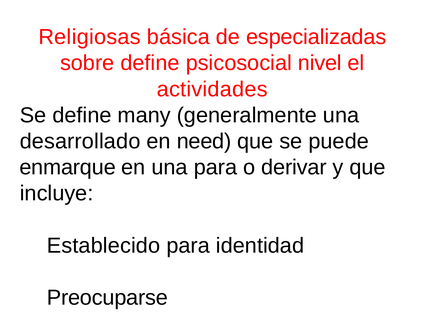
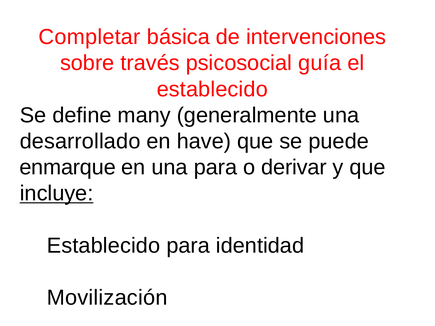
Religiosas: Religiosas -> Completar
especializadas: especializadas -> intervenciones
sobre define: define -> través
nivel: nivel -> guía
actividades at (212, 89): actividades -> establecido
need: need -> have
incluye underline: none -> present
Preocuparse: Preocuparse -> Movilización
